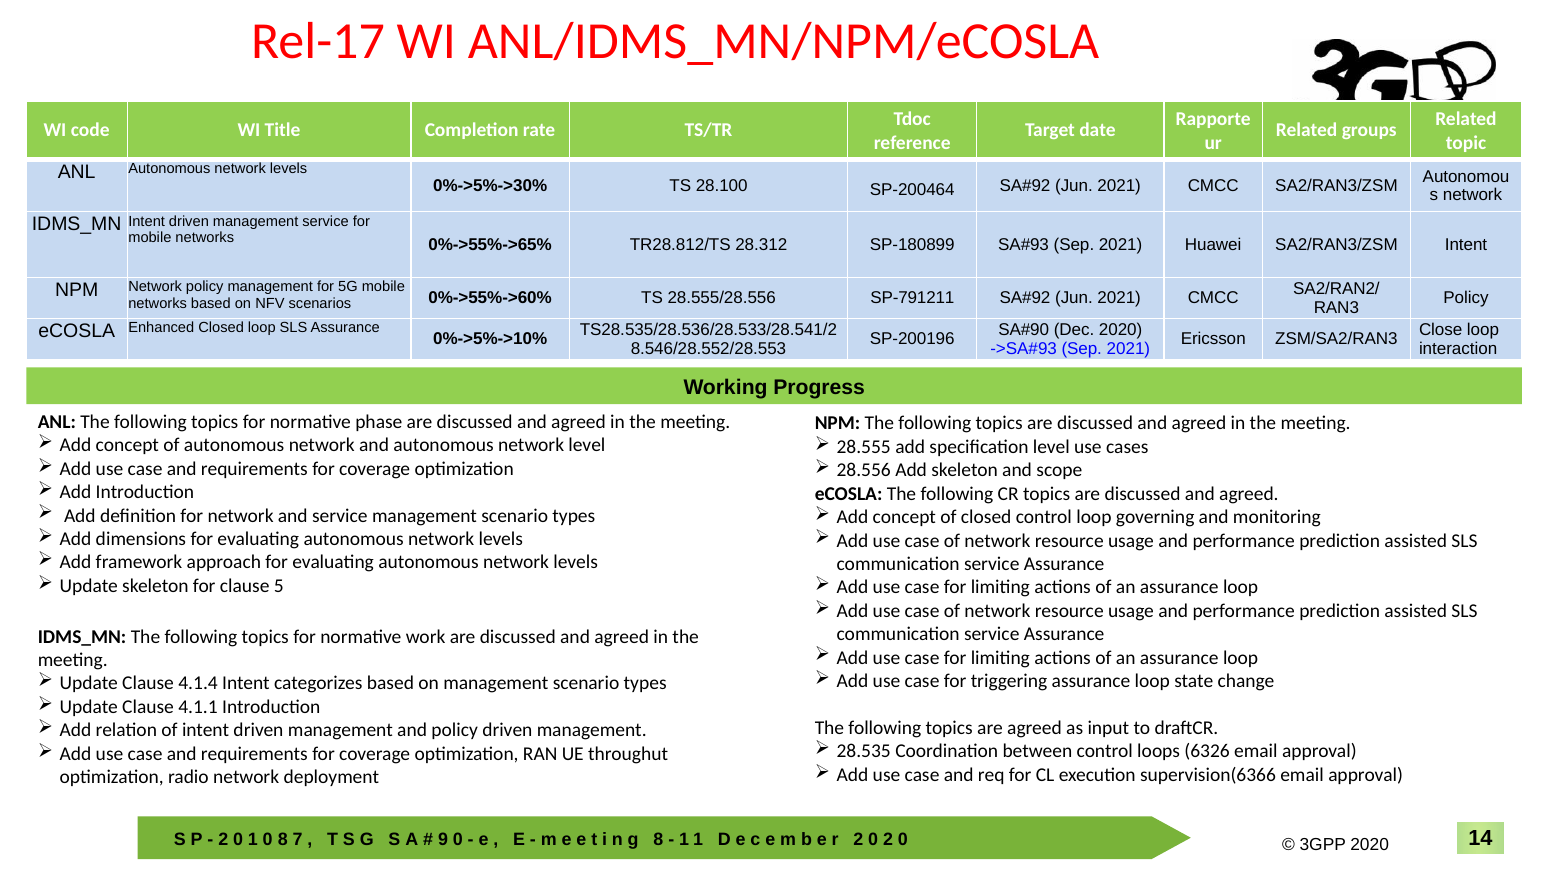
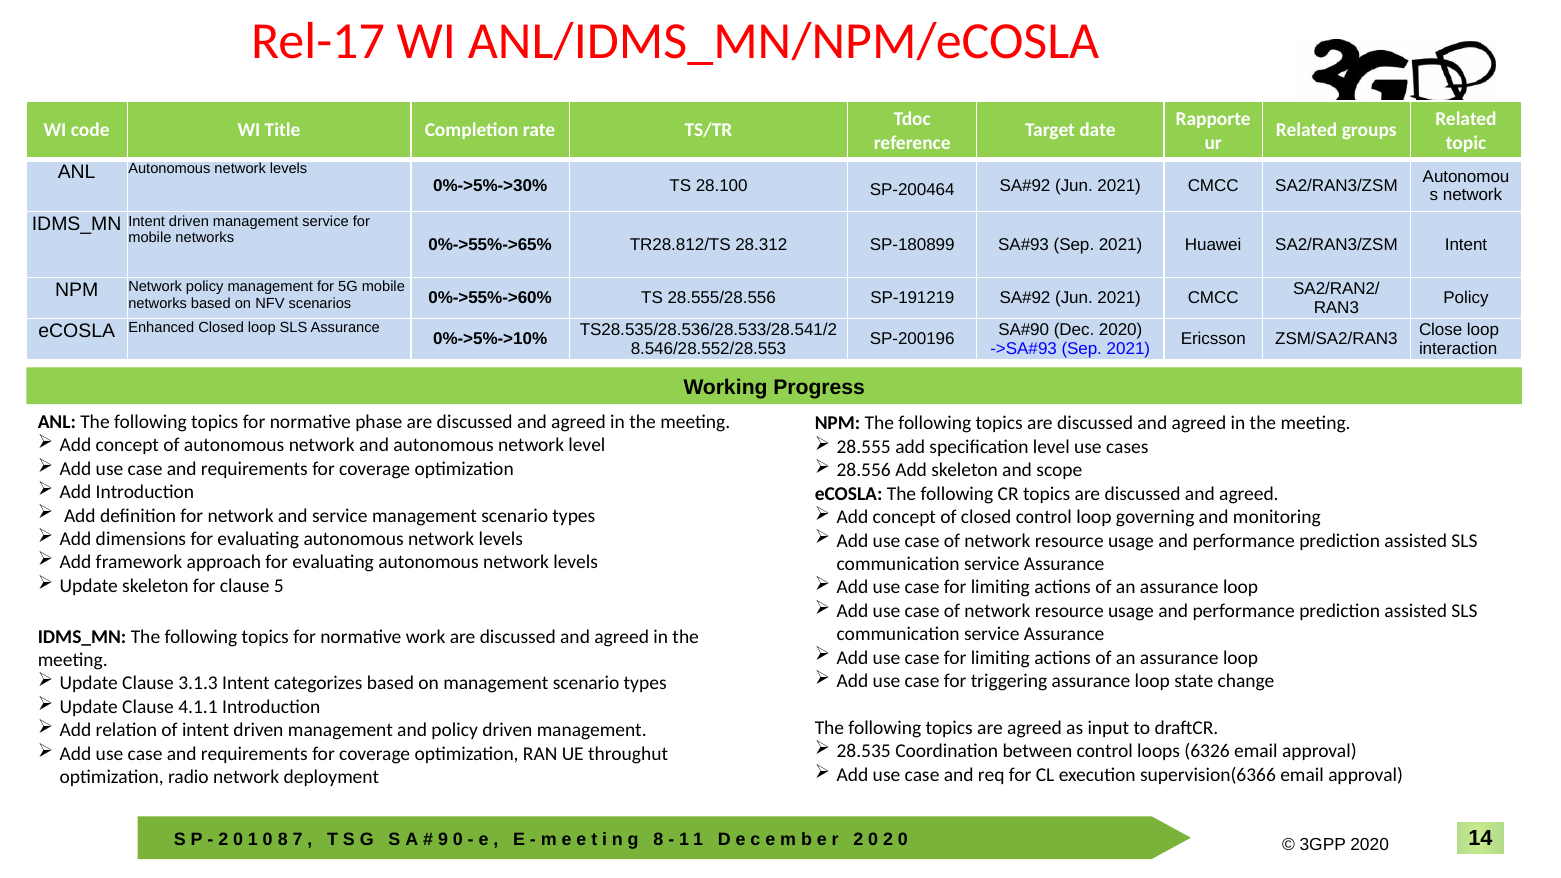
SP-791211: SP-791211 -> SP-191219
4.1.4: 4.1.4 -> 3.1.3
